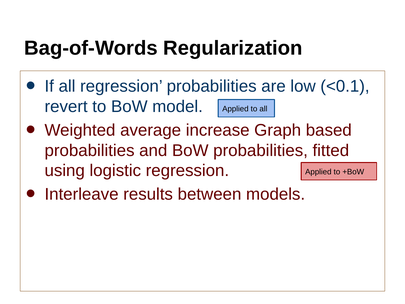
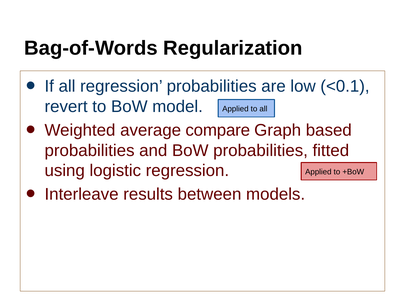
increase: increase -> compare
